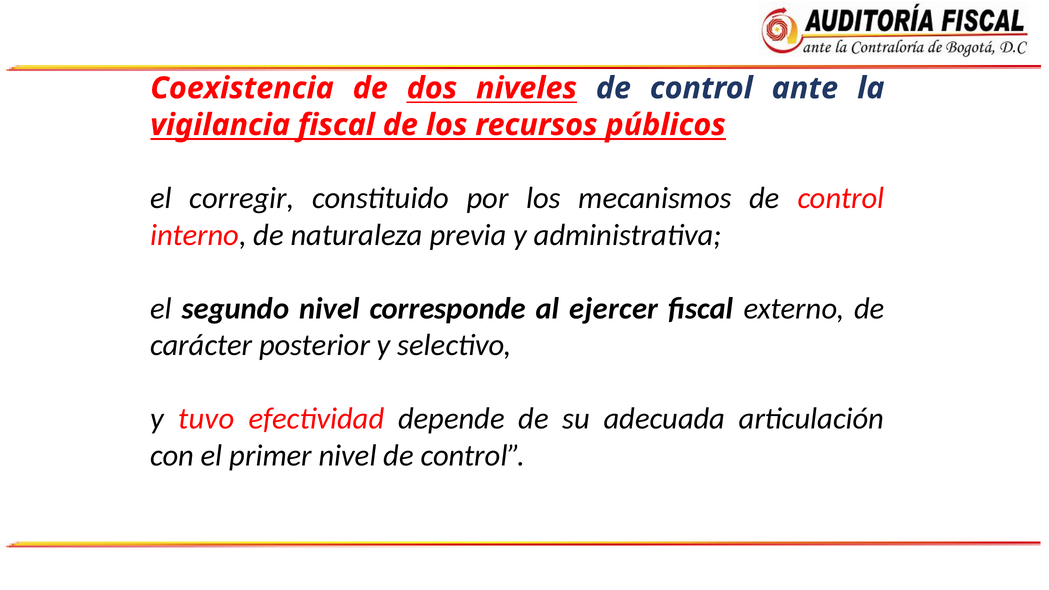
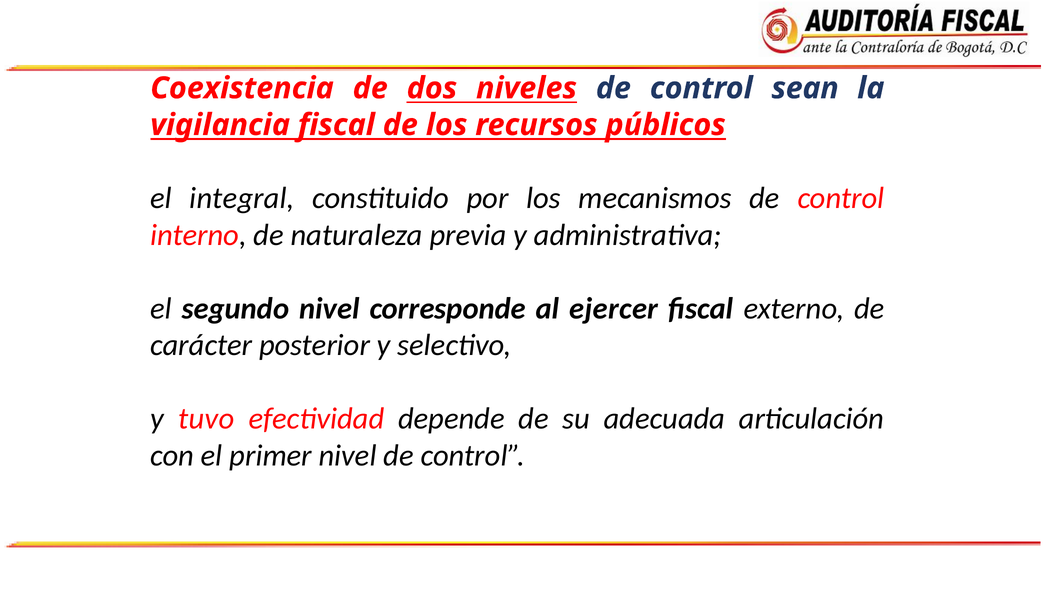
ante: ante -> sean
corregir: corregir -> integral
